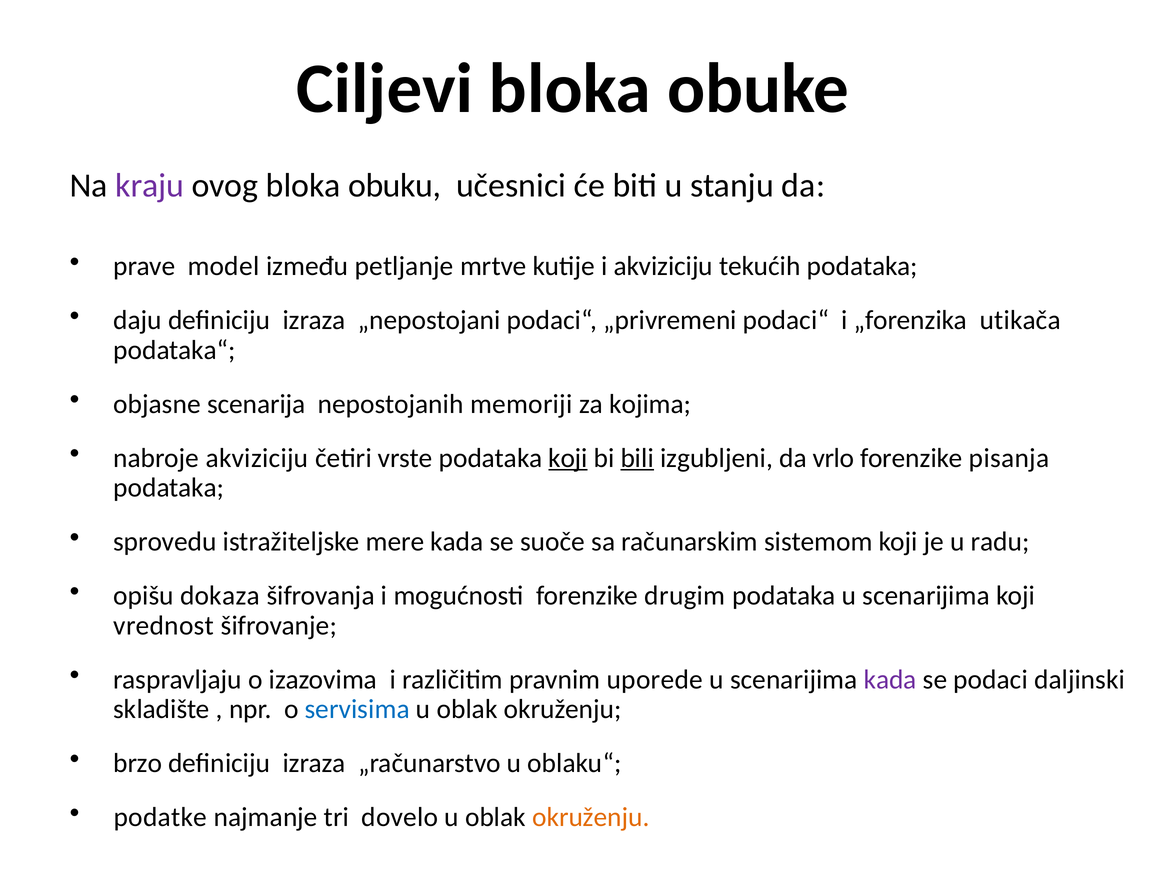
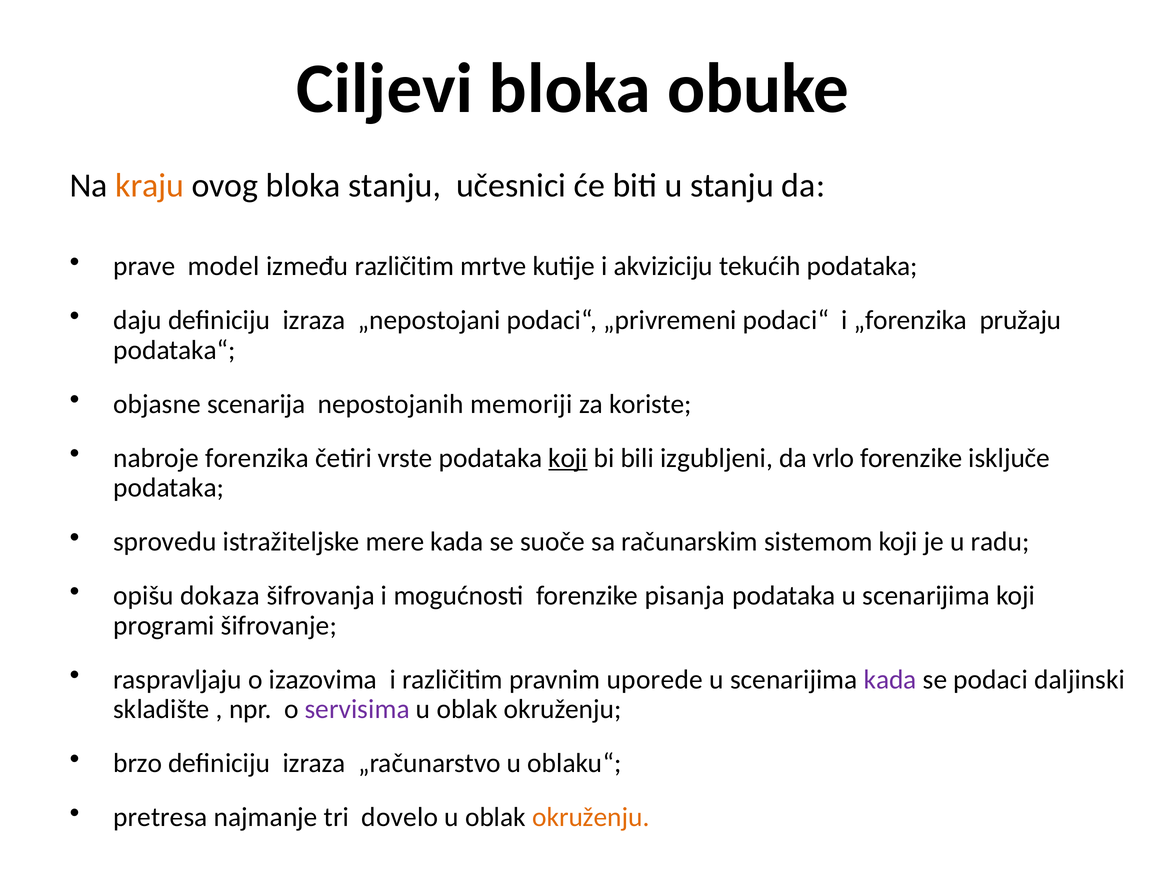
kraju colour: purple -> orange
bloka obuku: obuku -> stanju
između petljanje: petljanje -> različitim
utikača: utikača -> pružaju
kojima: kojima -> koriste
nabroje akviziciju: akviziciju -> forenzika
bili underline: present -> none
pisanja: pisanja -> isključe
drugim: drugim -> pisanja
vrednost: vrednost -> programi
servisima colour: blue -> purple
podatke: podatke -> pretresa
